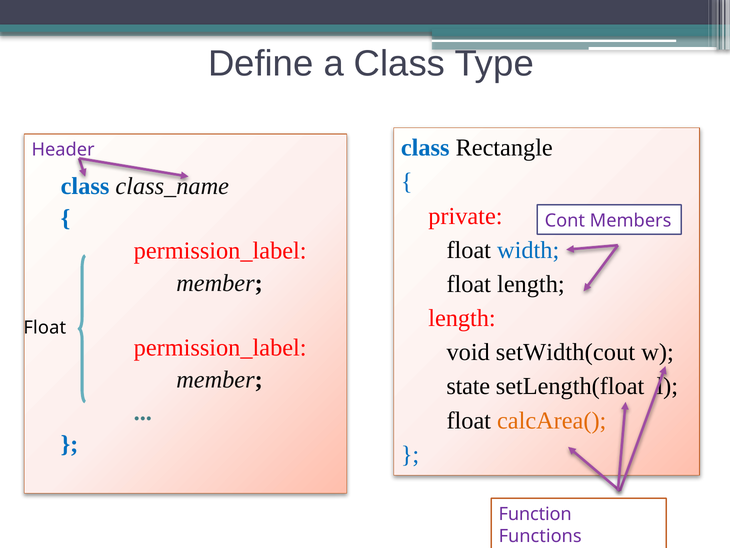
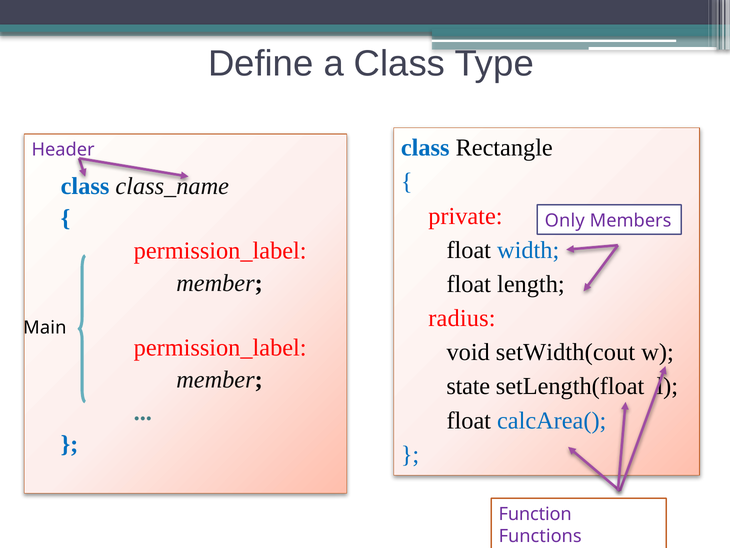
Cont: Cont -> Only
length at (462, 318): length -> radius
Float at (45, 327): Float -> Main
calcArea( colour: orange -> blue
